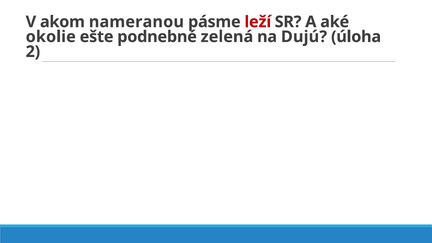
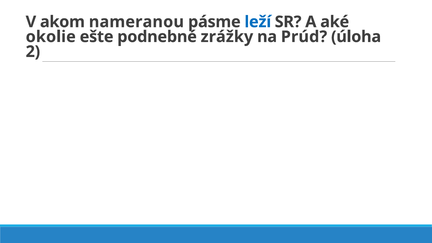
leží colour: red -> blue
zelená: zelená -> zrážky
Dujú: Dujú -> Prúd
